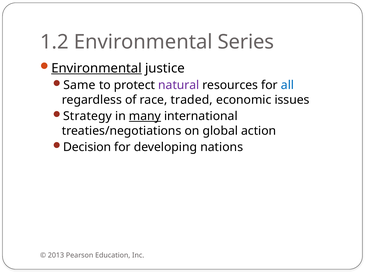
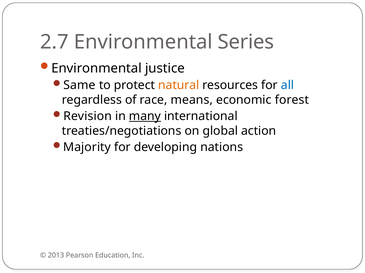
1.2: 1.2 -> 2.7
Environmental at (96, 68) underline: present -> none
natural colour: purple -> orange
traded: traded -> means
issues: issues -> forest
Strategy: Strategy -> Revision
Decision: Decision -> Majority
